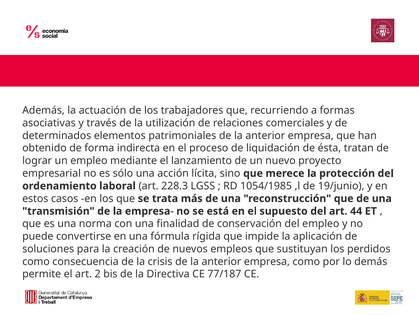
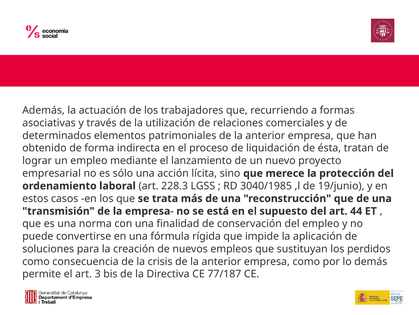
1054/1985: 1054/1985 -> 3040/1985
2: 2 -> 3
